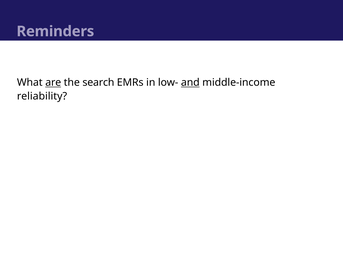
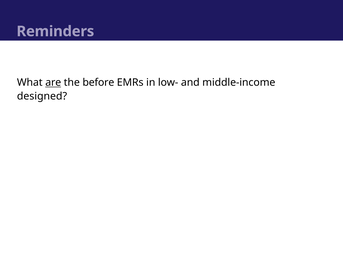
search: search -> before
and underline: present -> none
reliability: reliability -> designed
